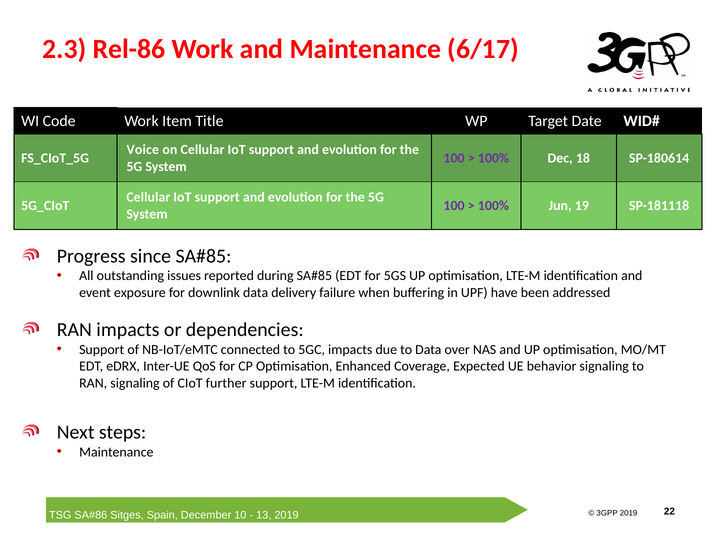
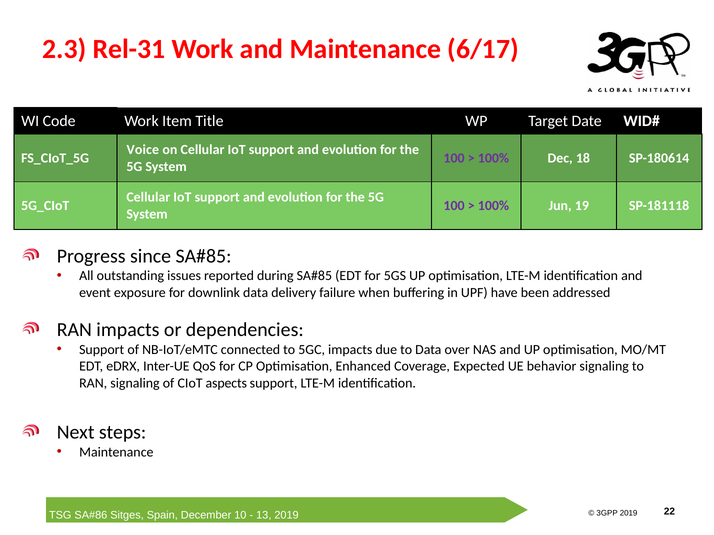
Rel-86: Rel-86 -> Rel-31
further: further -> aspects
